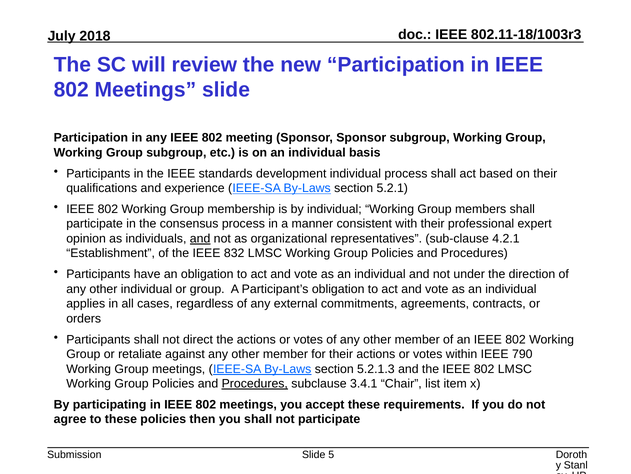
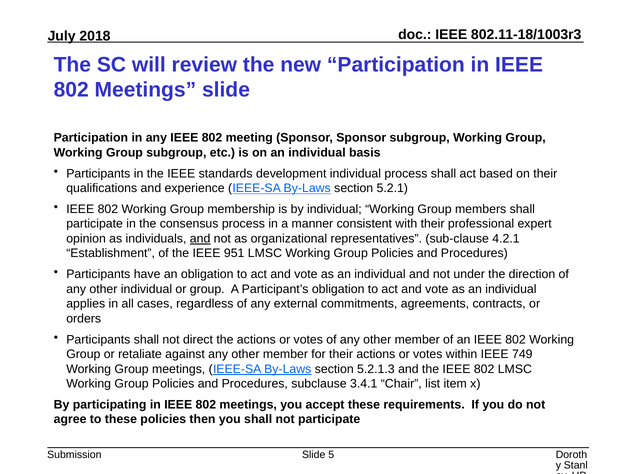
832: 832 -> 951
790: 790 -> 749
Procedures at (255, 383) underline: present -> none
